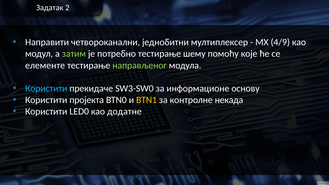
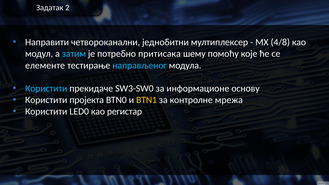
4/9: 4/9 -> 4/8
затим colour: light green -> light blue
потребно тестирање: тестирање -> притисака
направљеног colour: light green -> light blue
некада: некада -> мрежа
додатне: додатне -> регистар
